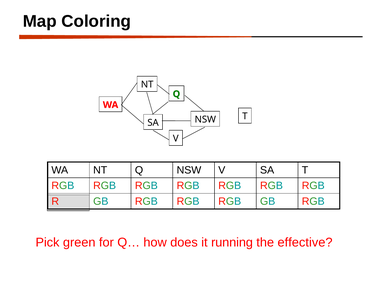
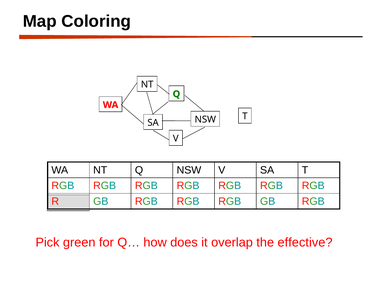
running: running -> overlap
